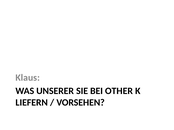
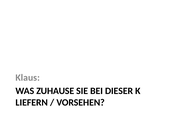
UNSERER: UNSERER -> ZUHAUSE
OTHER: OTHER -> DIESER
